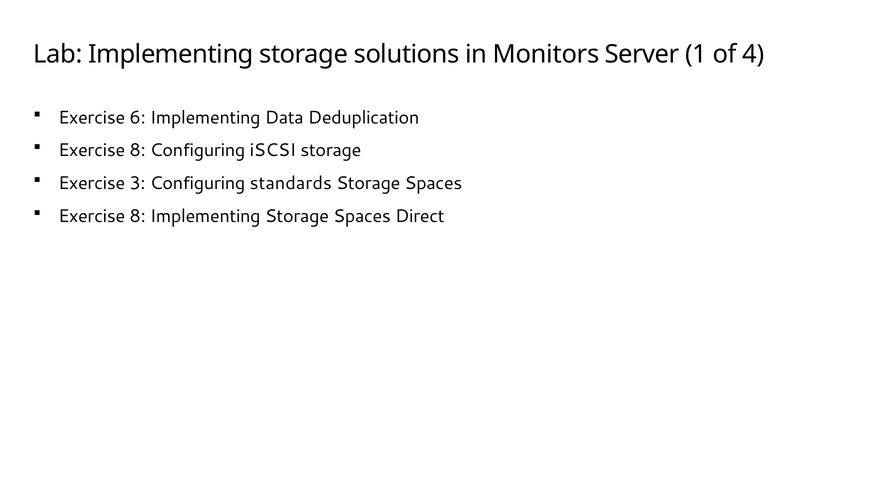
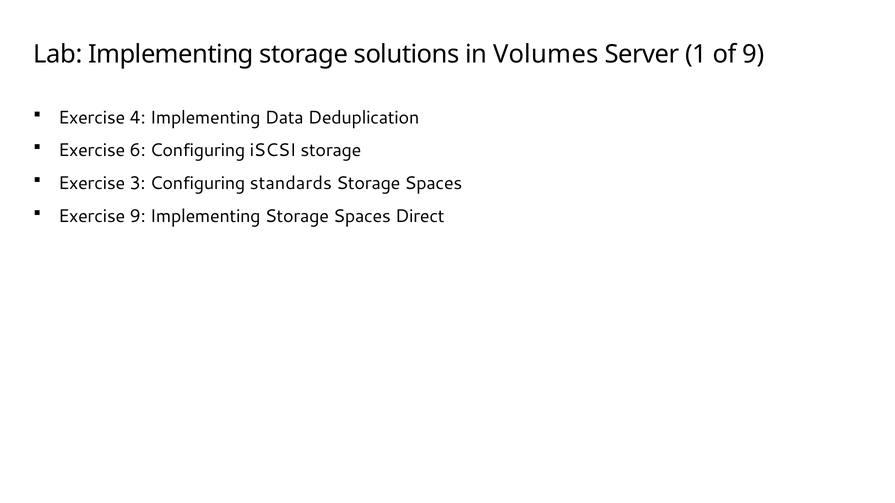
Monitors: Monitors -> Volumes
of 4: 4 -> 9
6: 6 -> 4
8 at (138, 150): 8 -> 6
8 at (138, 216): 8 -> 9
